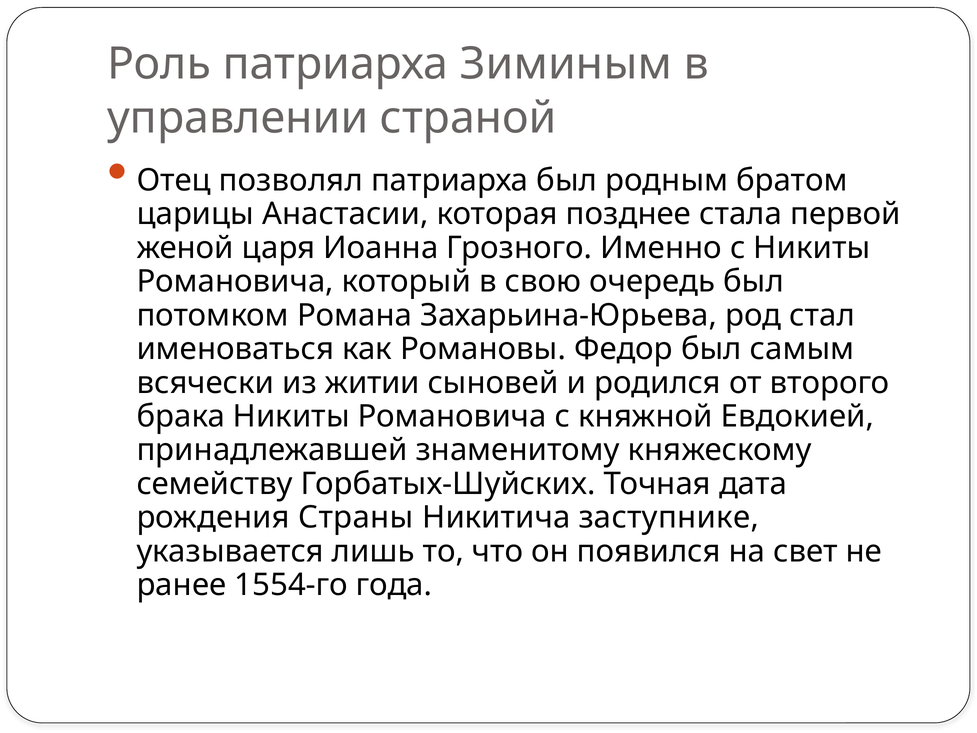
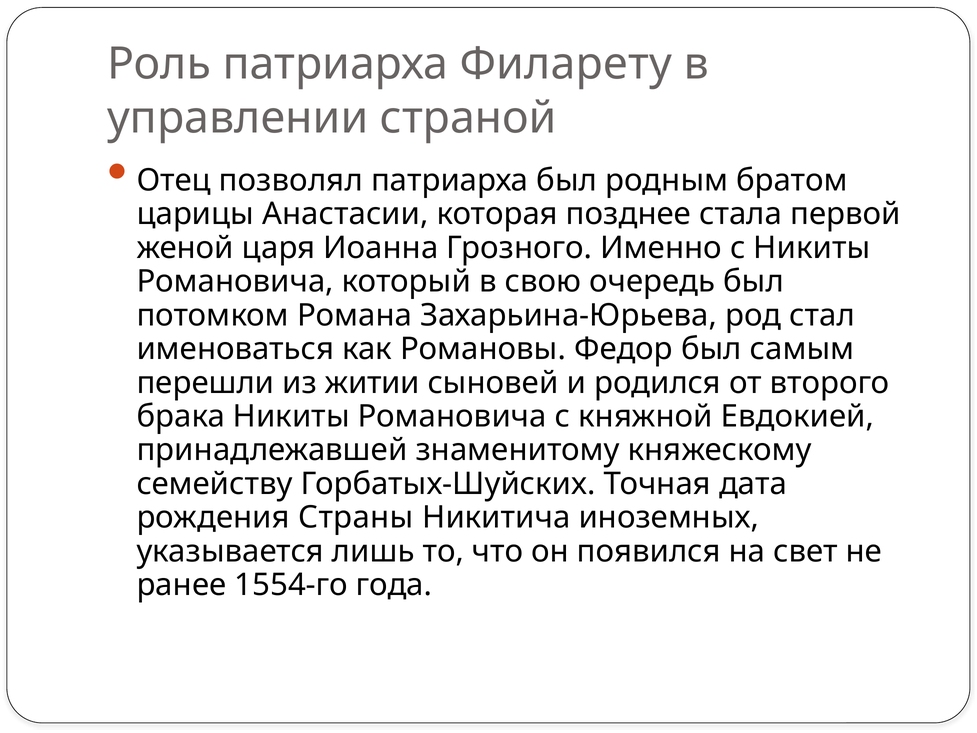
Зиминым: Зиминым -> Филарету
всячески: всячески -> перешли
заступнике: заступнике -> иноземных
